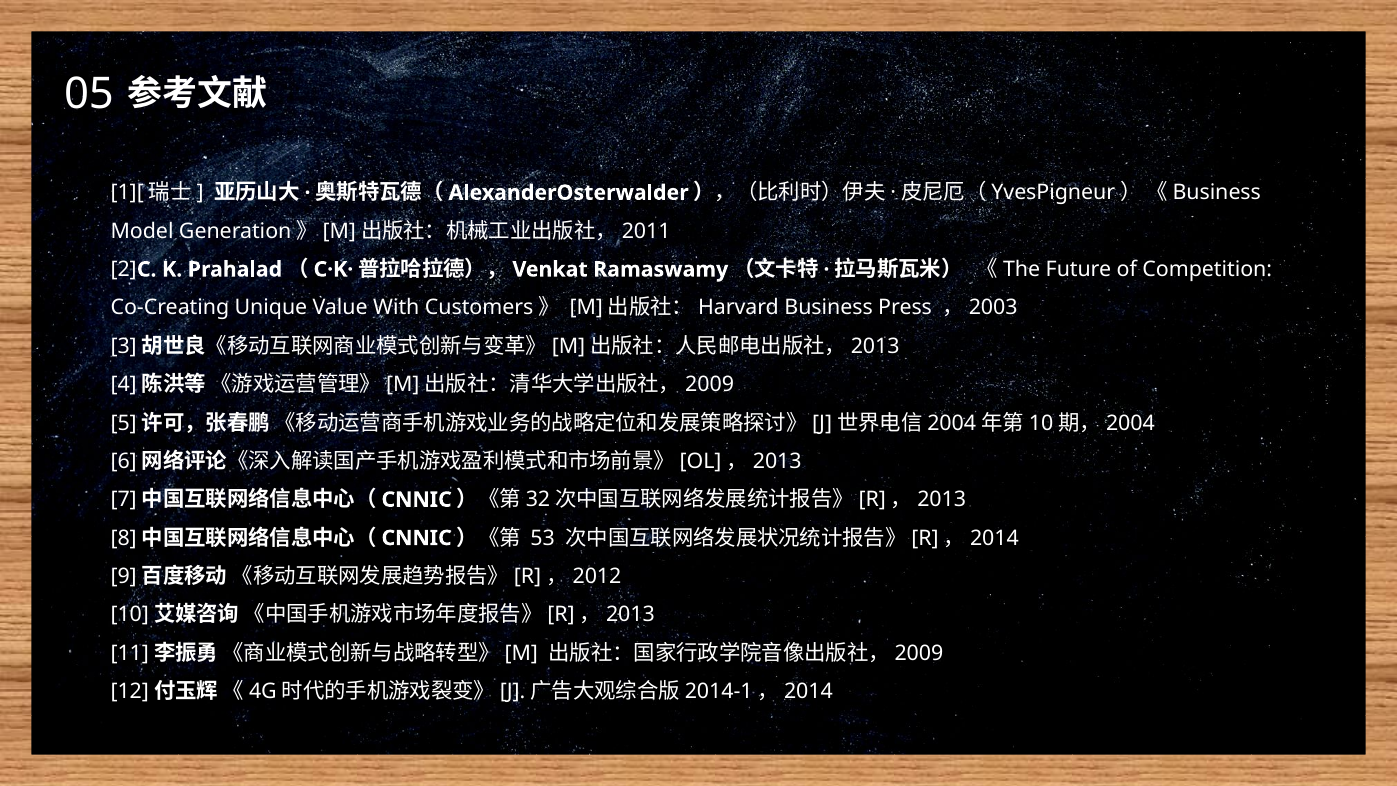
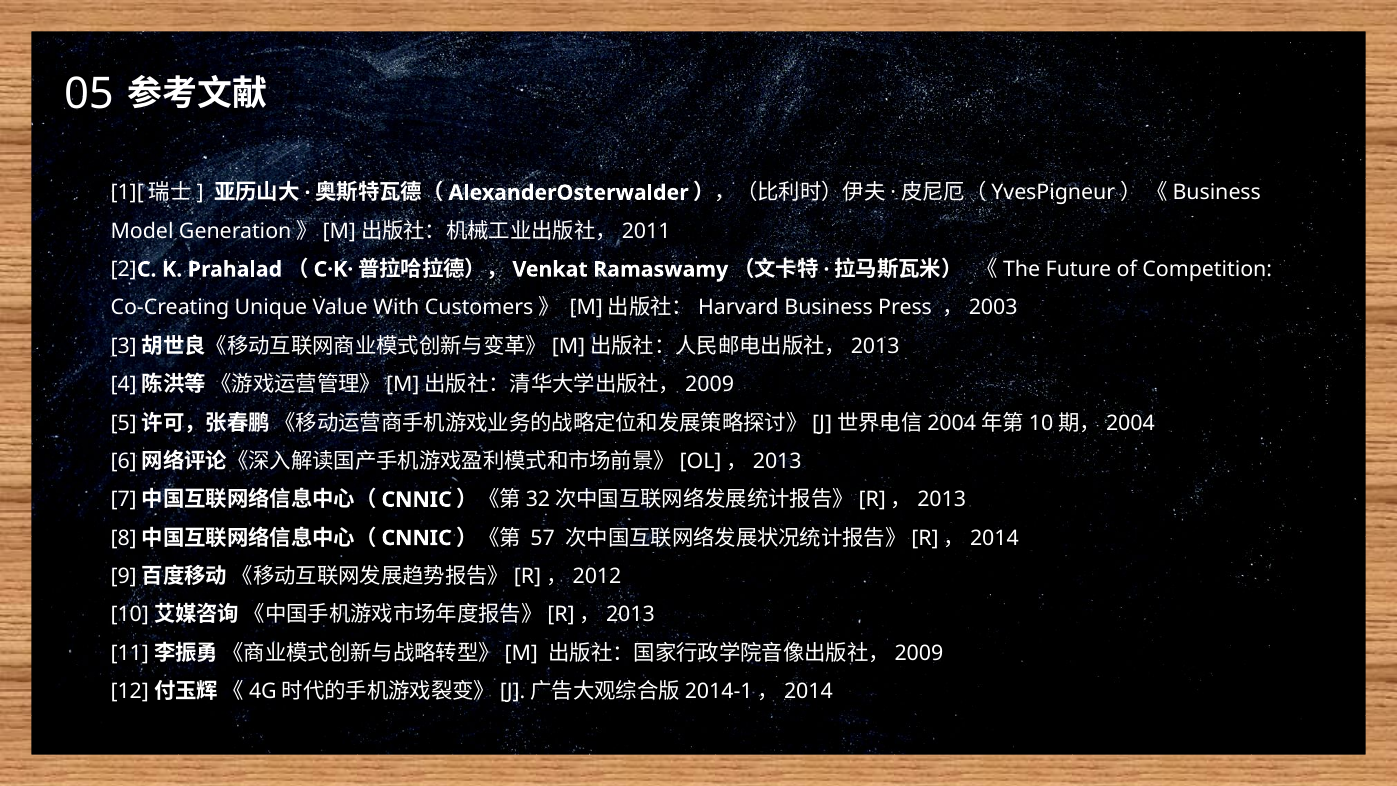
53: 53 -> 57
